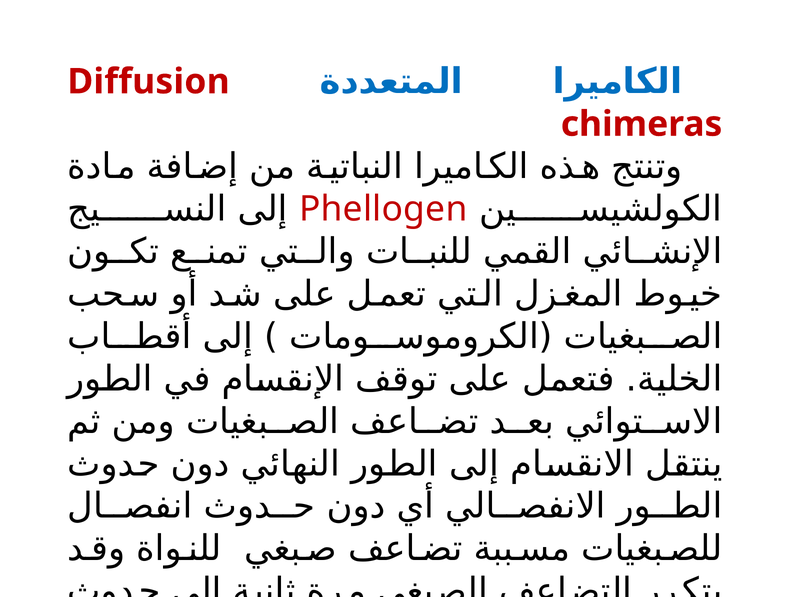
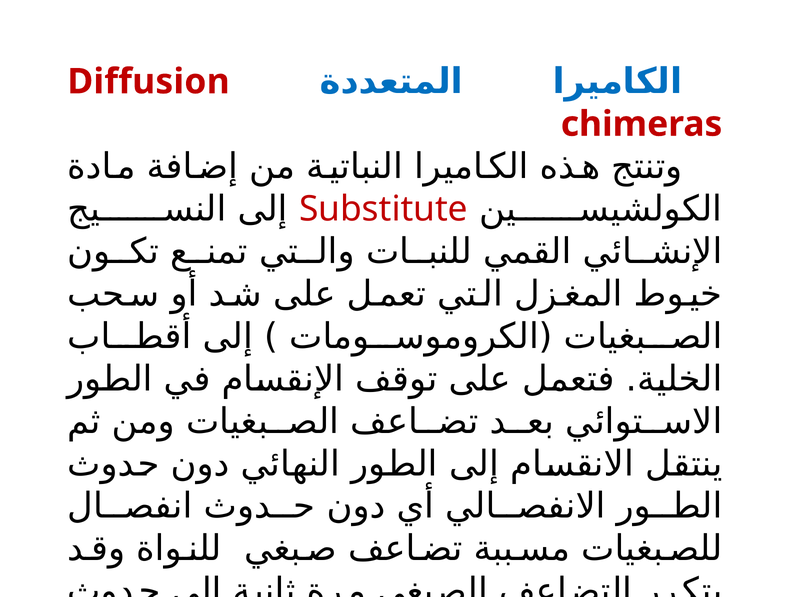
Phellogen: Phellogen -> Substitute
